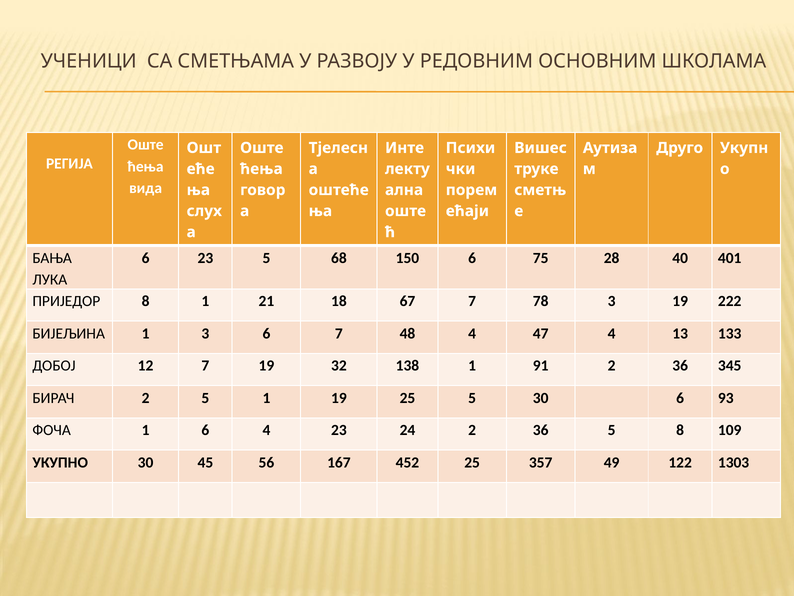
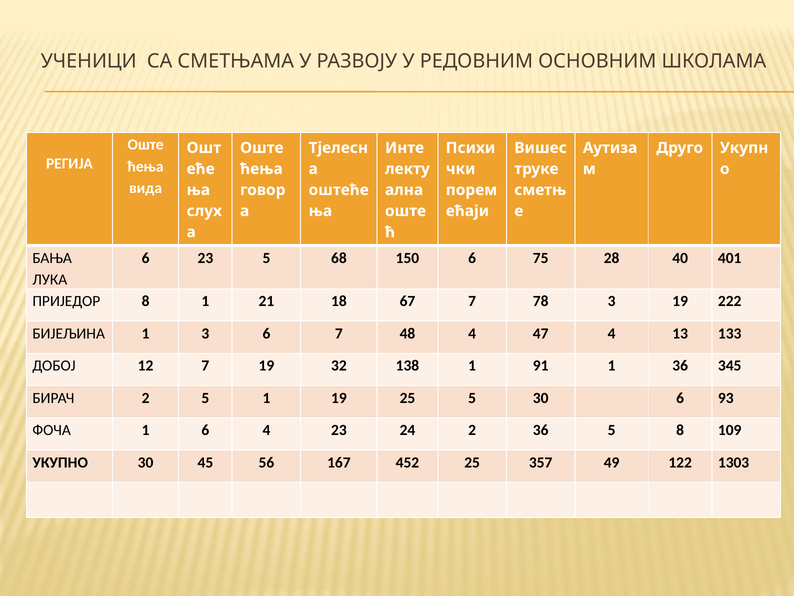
91 2: 2 -> 1
